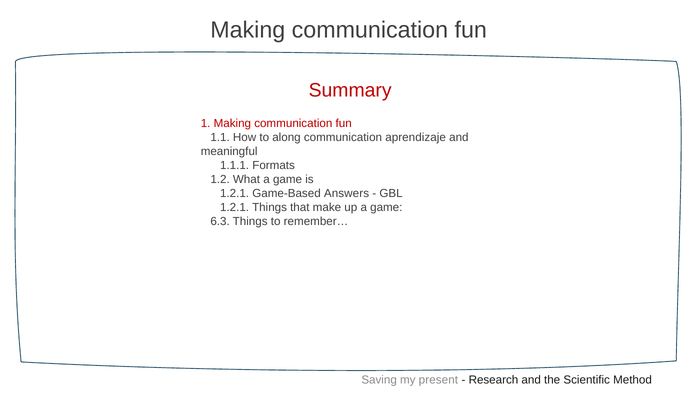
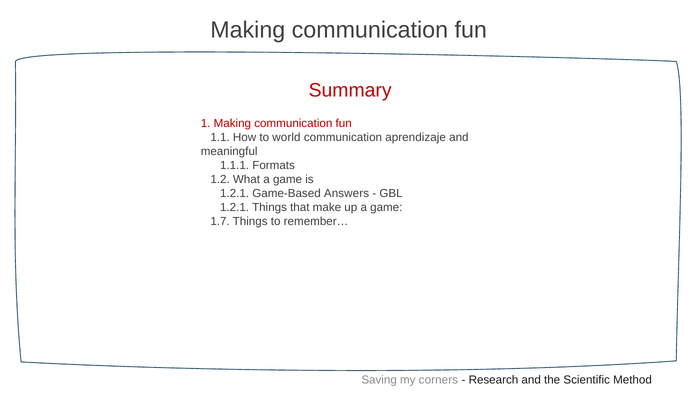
along: along -> world
6.3: 6.3 -> 1.7
present: present -> corners
